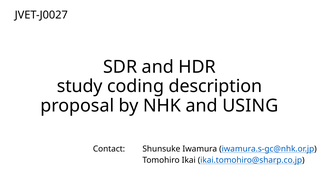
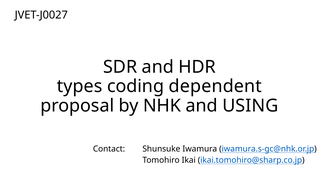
study: study -> types
description: description -> dependent
